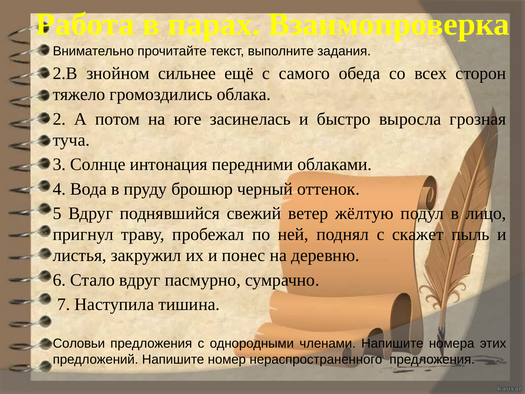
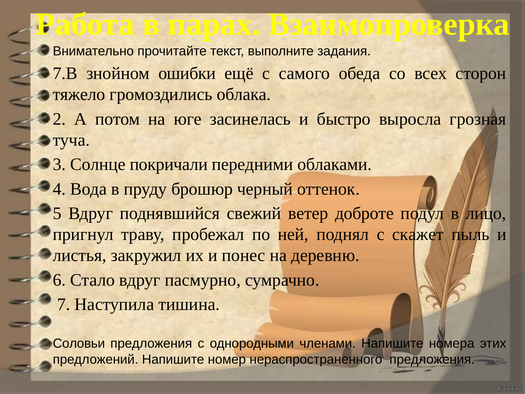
2.В: 2.В -> 7.В
сильнее: сильнее -> ошибки
интонация: интонация -> покричали
жёлтую: жёлтую -> доброте
